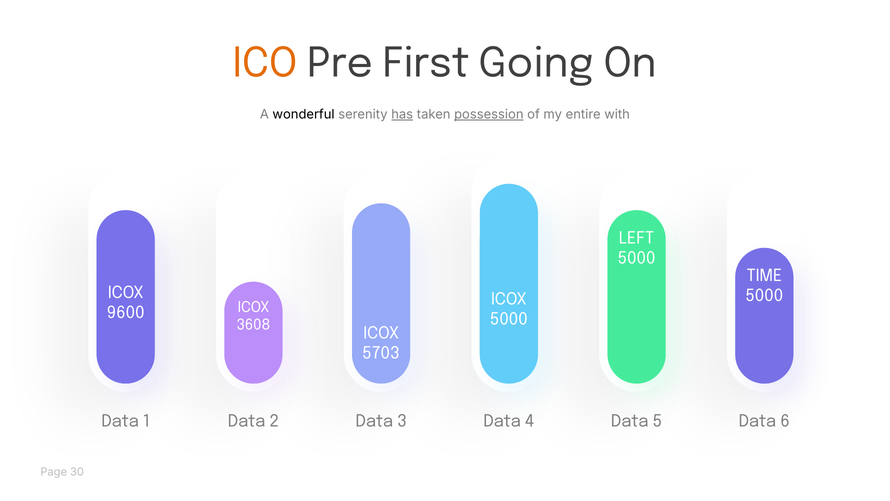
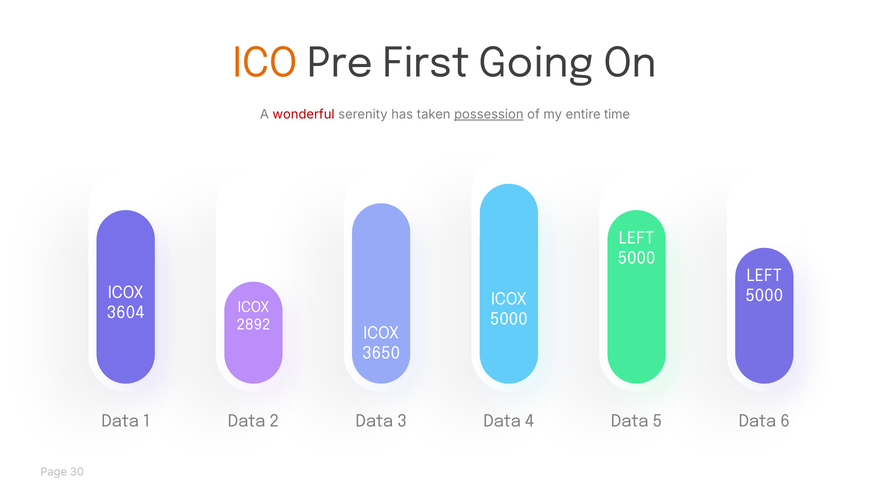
wonderful colour: black -> red
has underline: present -> none
with: with -> time
TIME at (764, 276): TIME -> LEFT
9600: 9600 -> 3604
3608: 3608 -> 2892
5703: 5703 -> 3650
